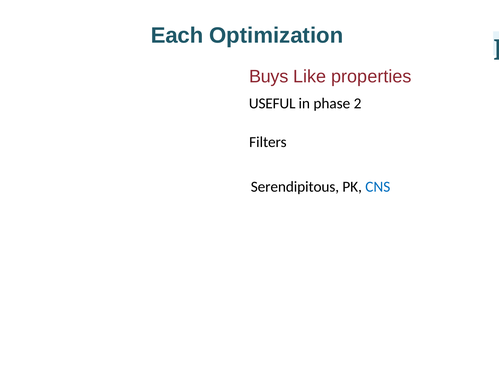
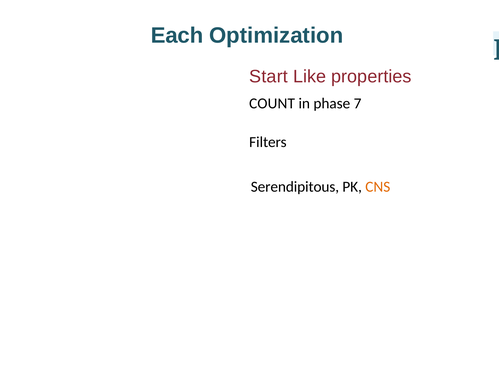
Buys: Buys -> Start
USEFUL: USEFUL -> COUNT
2: 2 -> 7
CNS colour: blue -> orange
